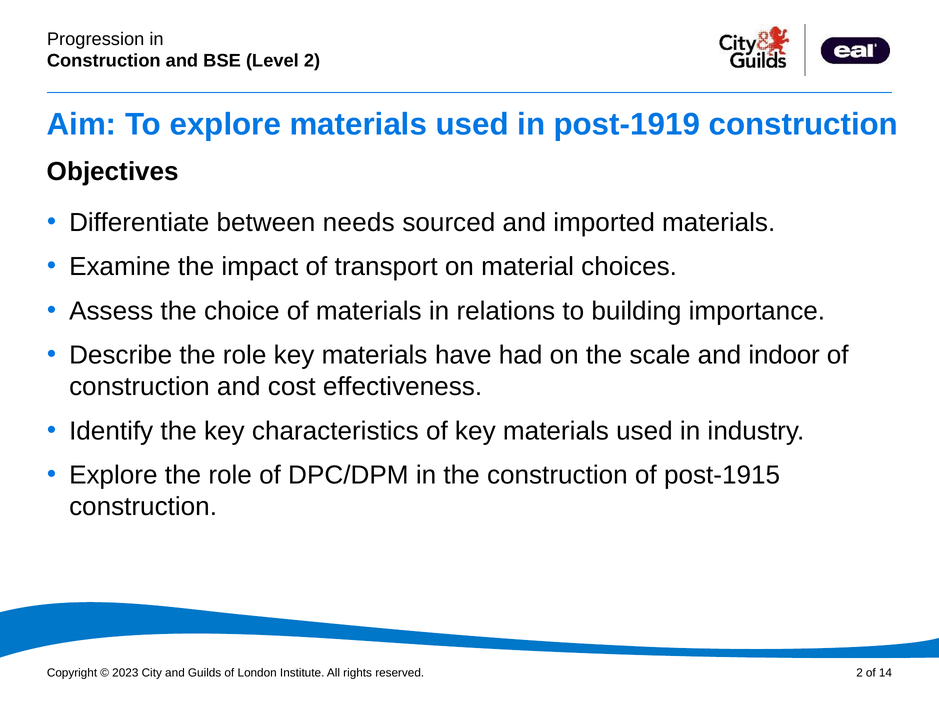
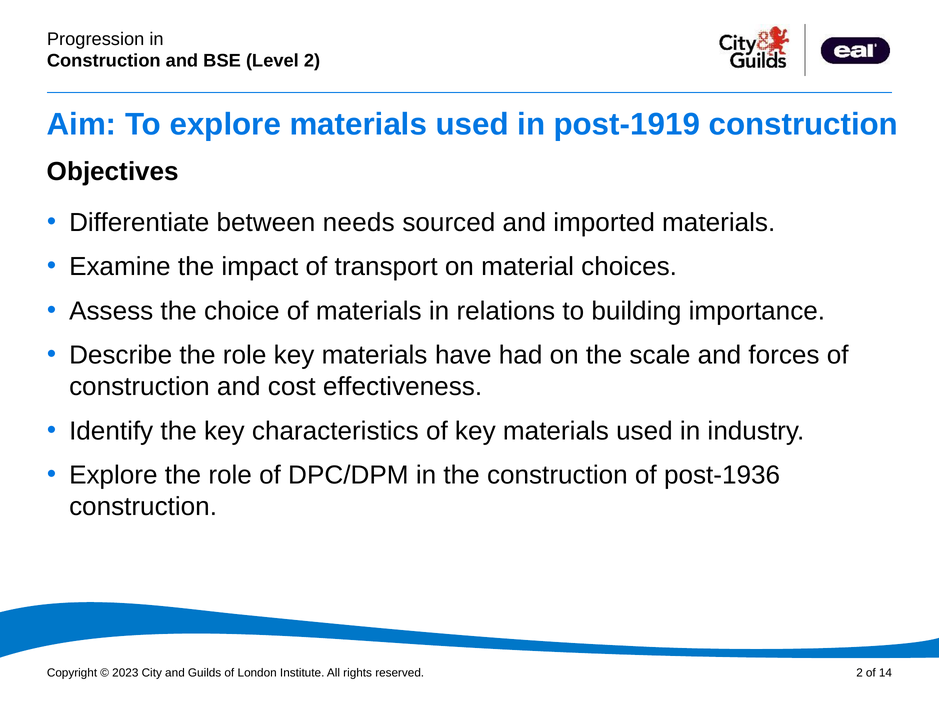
indoor: indoor -> forces
post-1915: post-1915 -> post-1936
